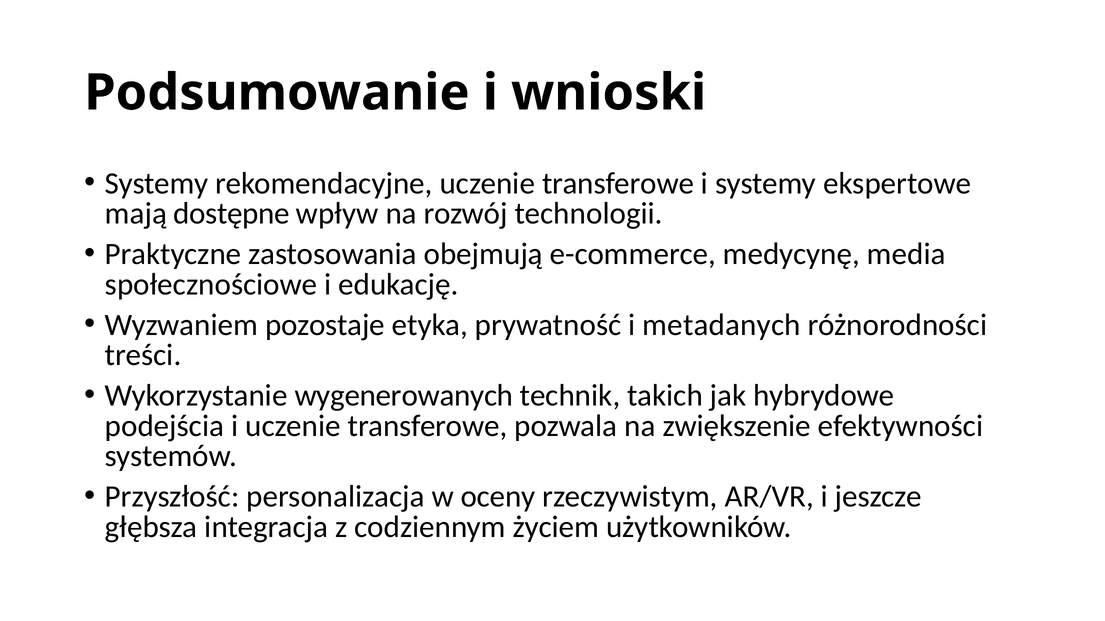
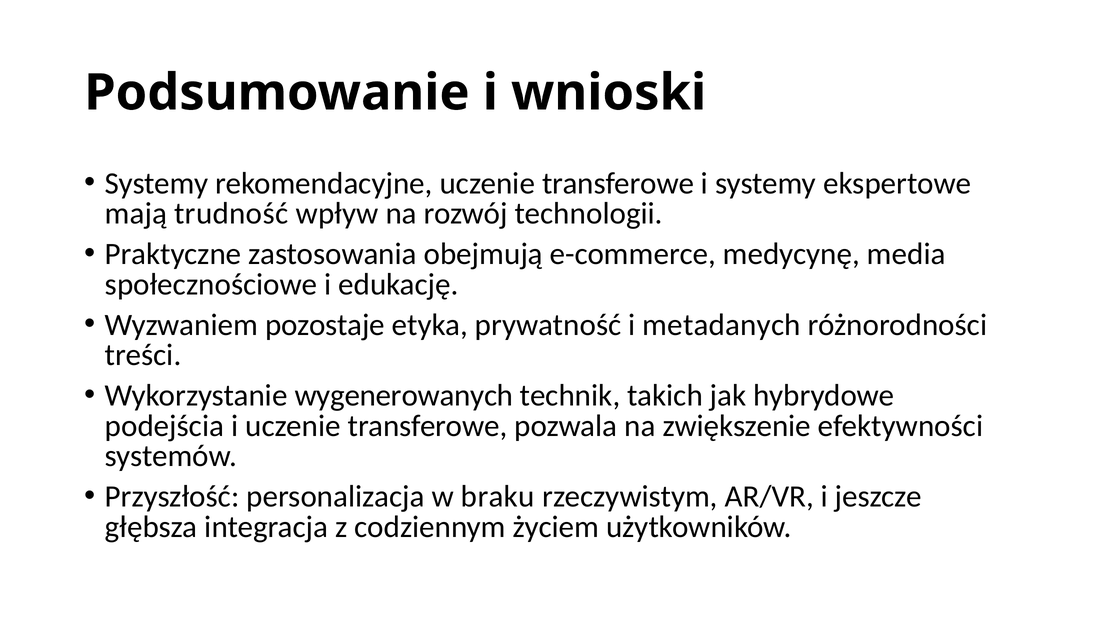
dostępne: dostępne -> trudność
oceny: oceny -> braku
